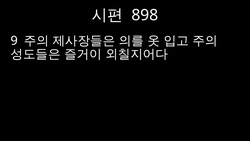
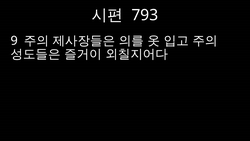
898: 898 -> 793
